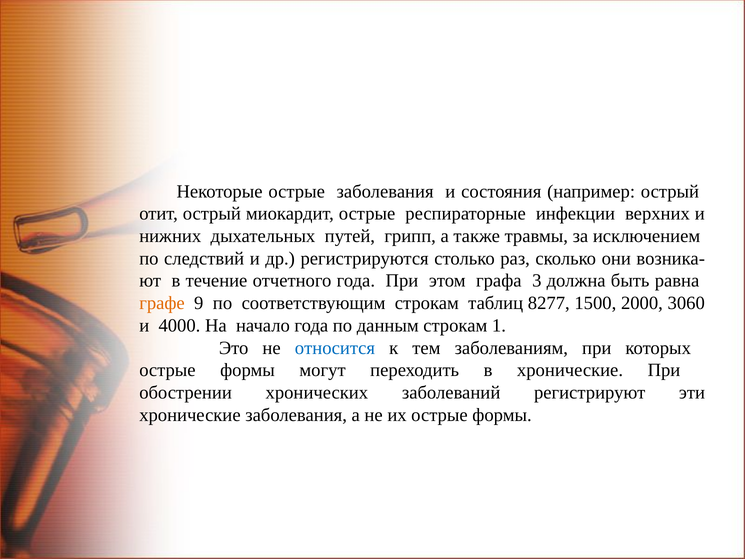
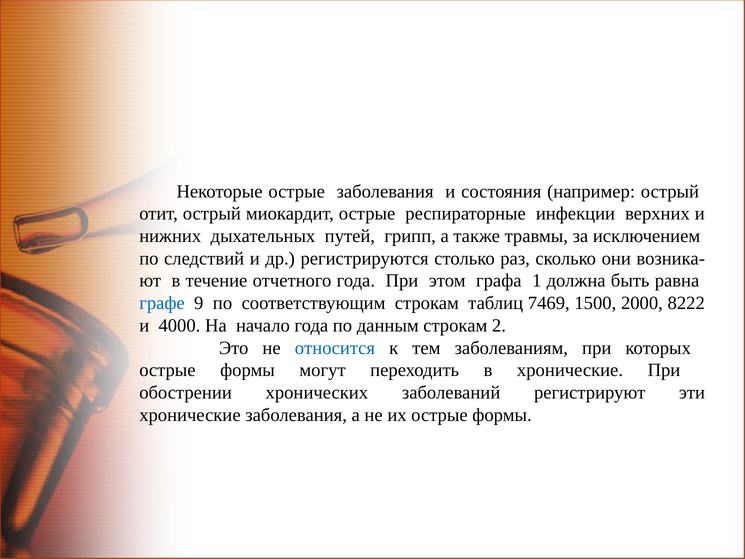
3: 3 -> 1
графе colour: orange -> blue
8277: 8277 -> 7469
3060: 3060 -> 8222
1: 1 -> 2
